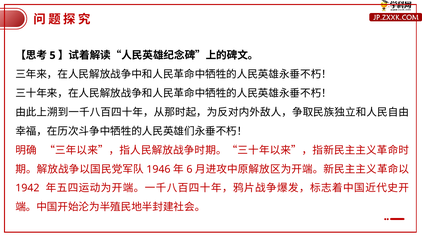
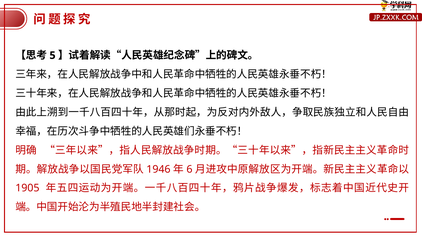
1942: 1942 -> 1905
